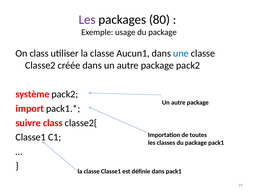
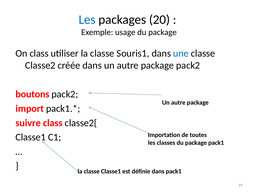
Les at (87, 20) colour: purple -> blue
80: 80 -> 20
Aucun1: Aucun1 -> Souris1
système: système -> boutons
